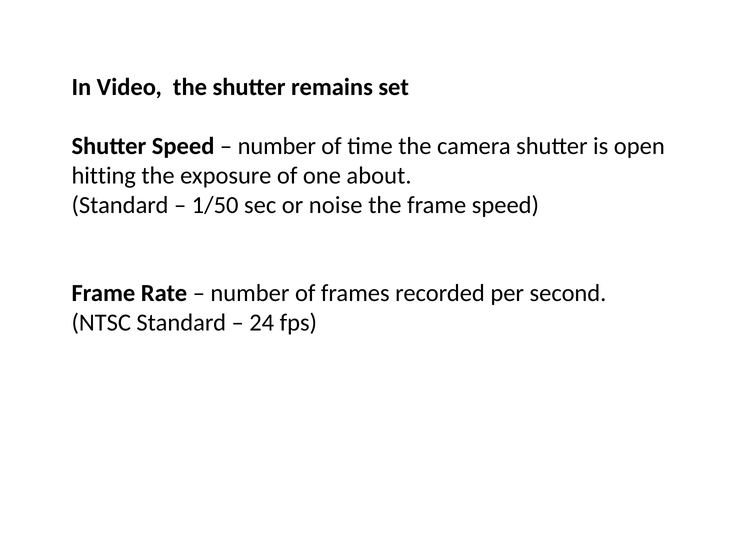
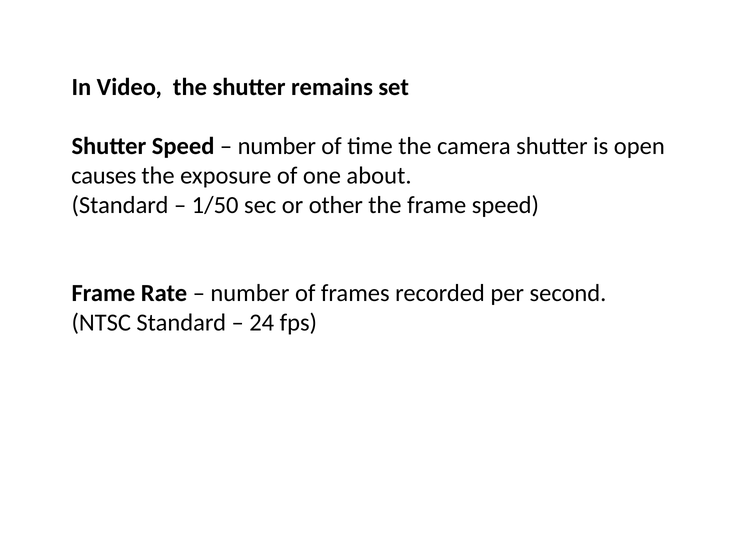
hitting: hitting -> causes
noise: noise -> other
